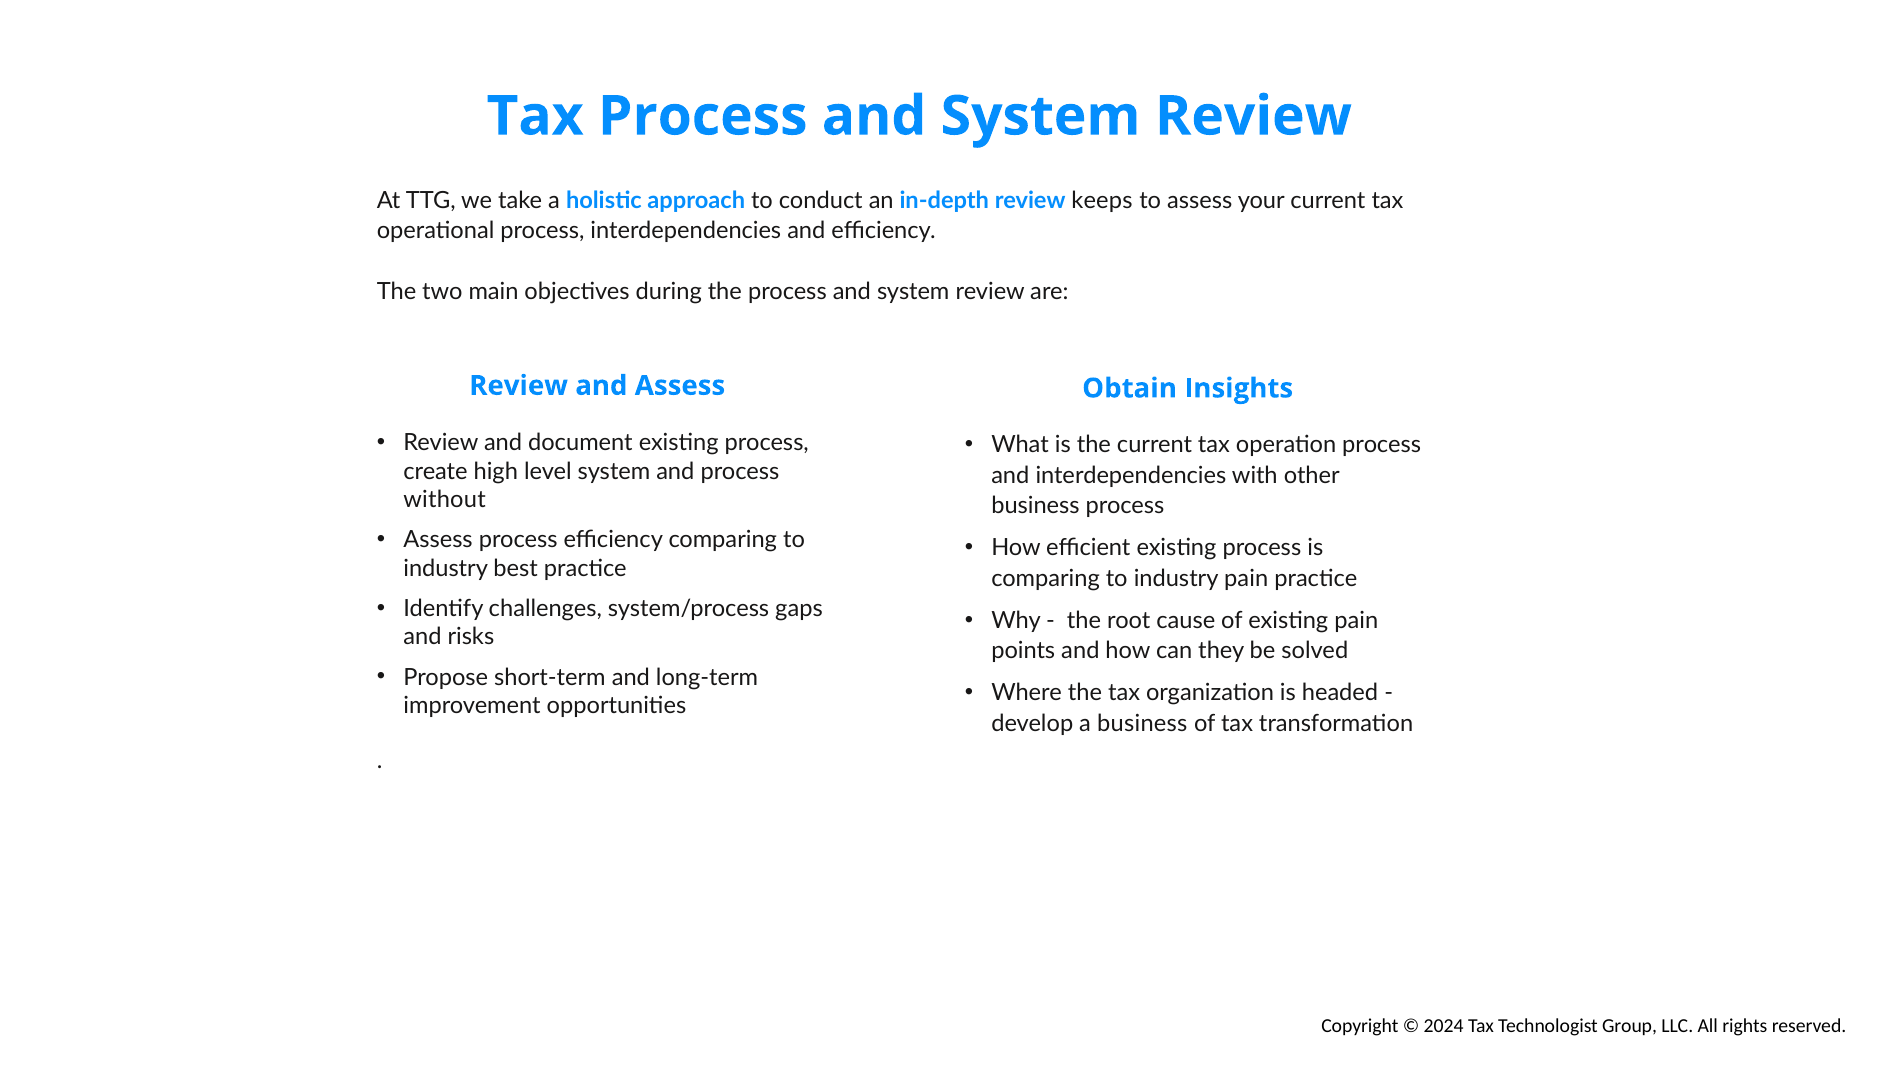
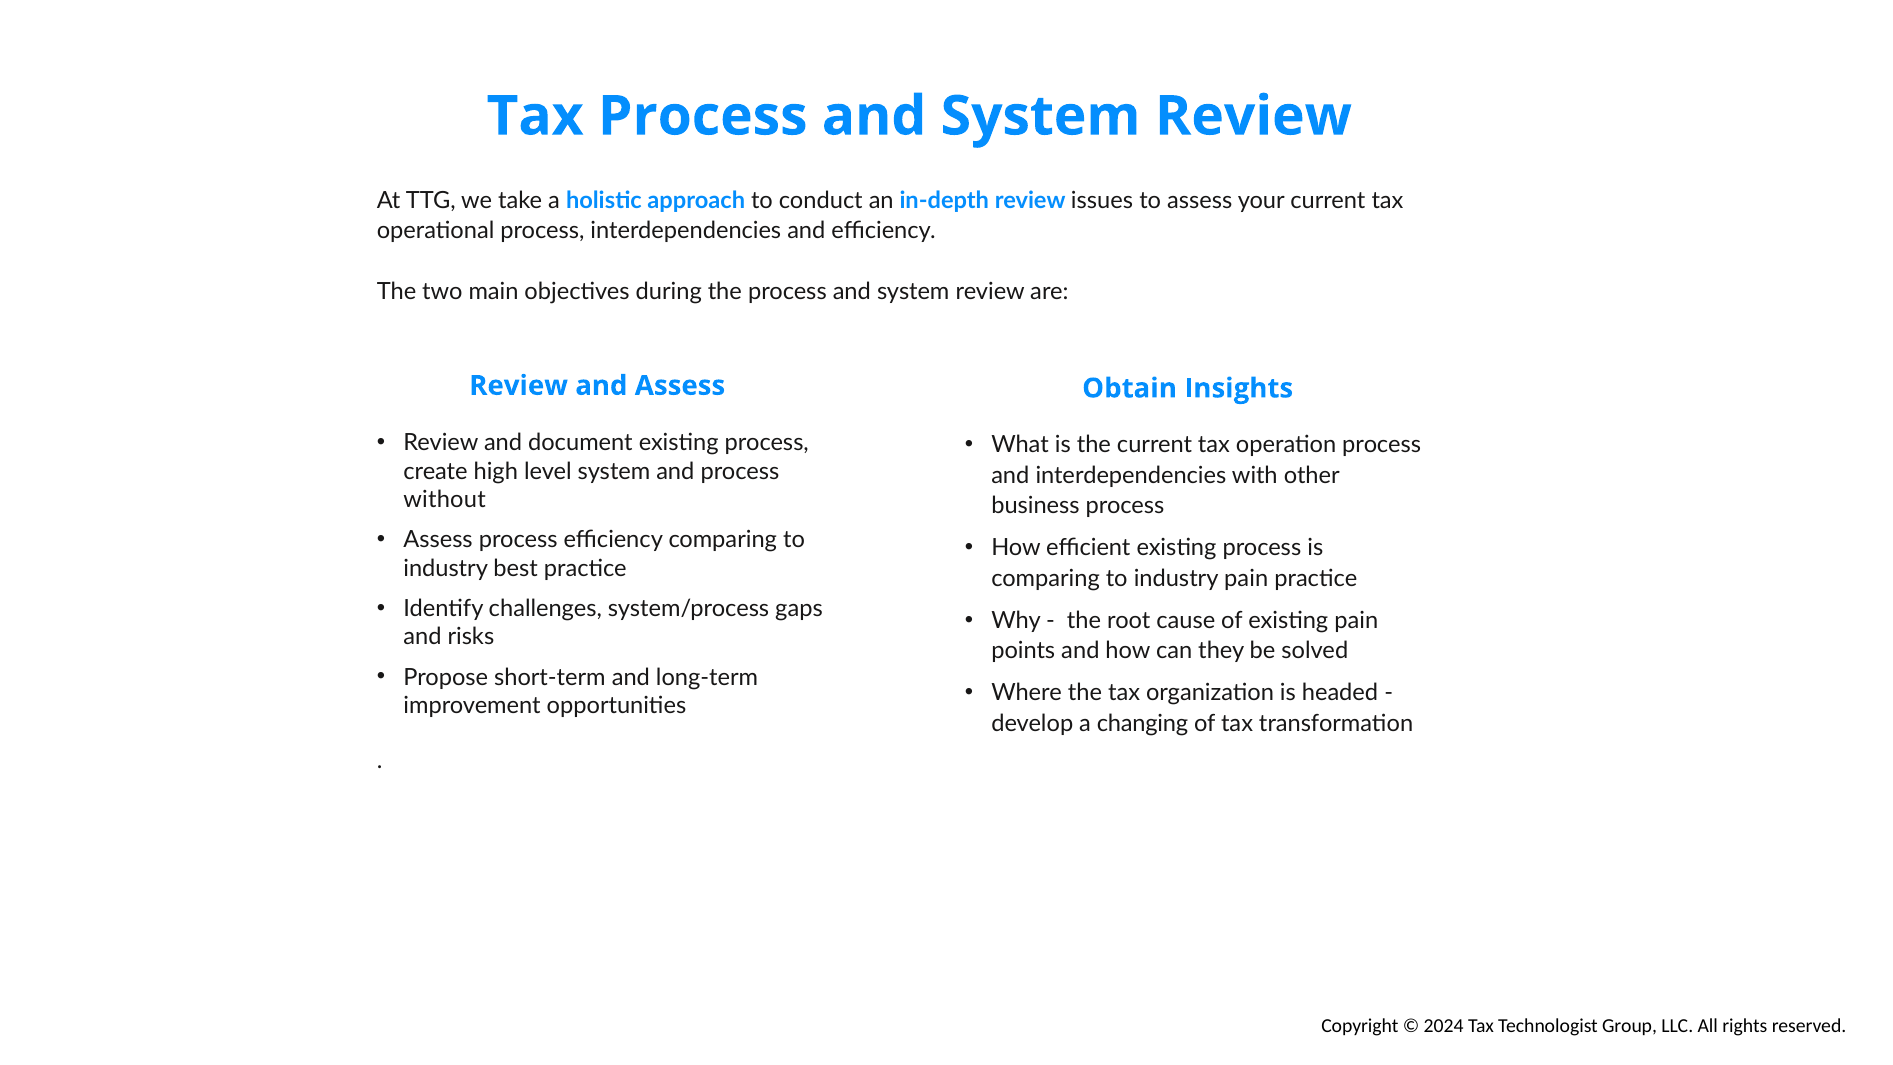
keeps: keeps -> issues
a business: business -> changing
